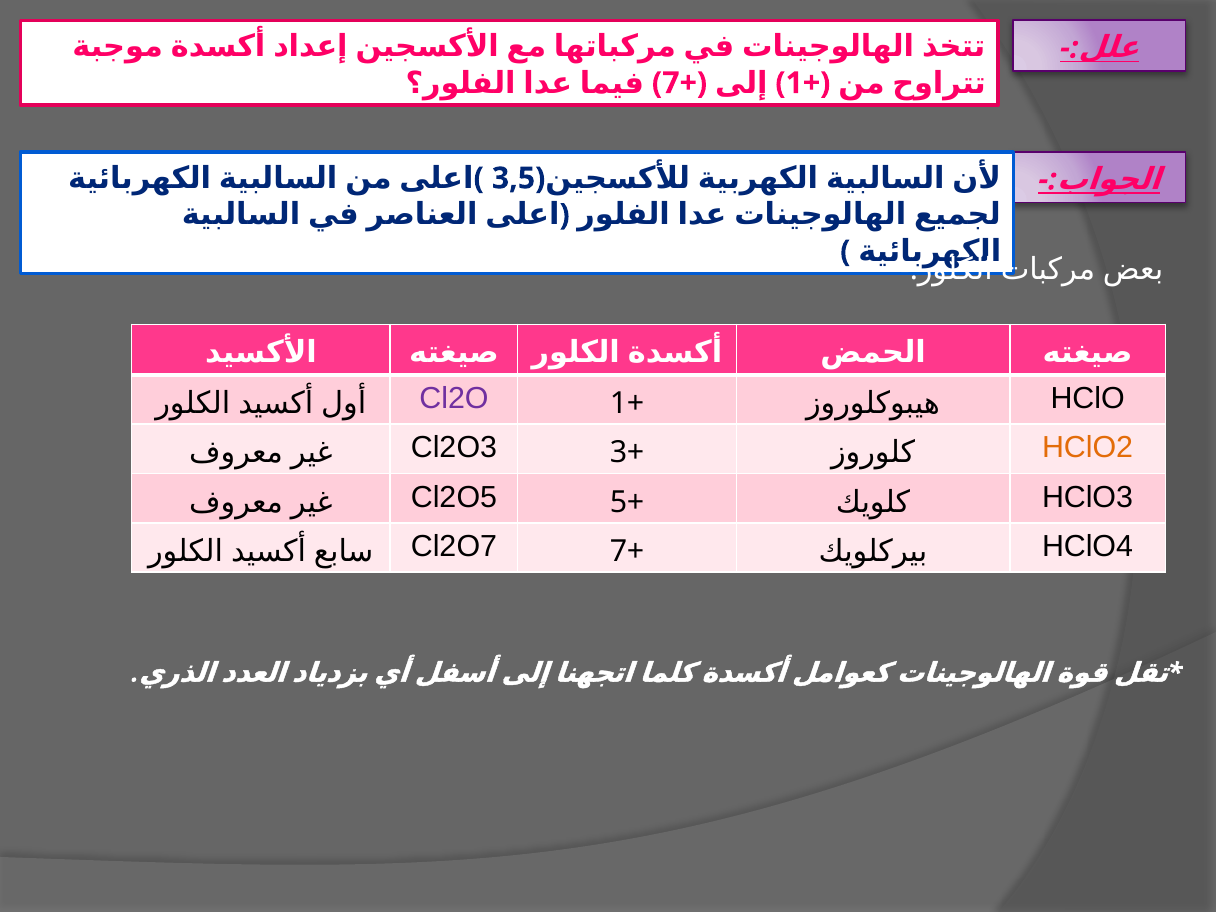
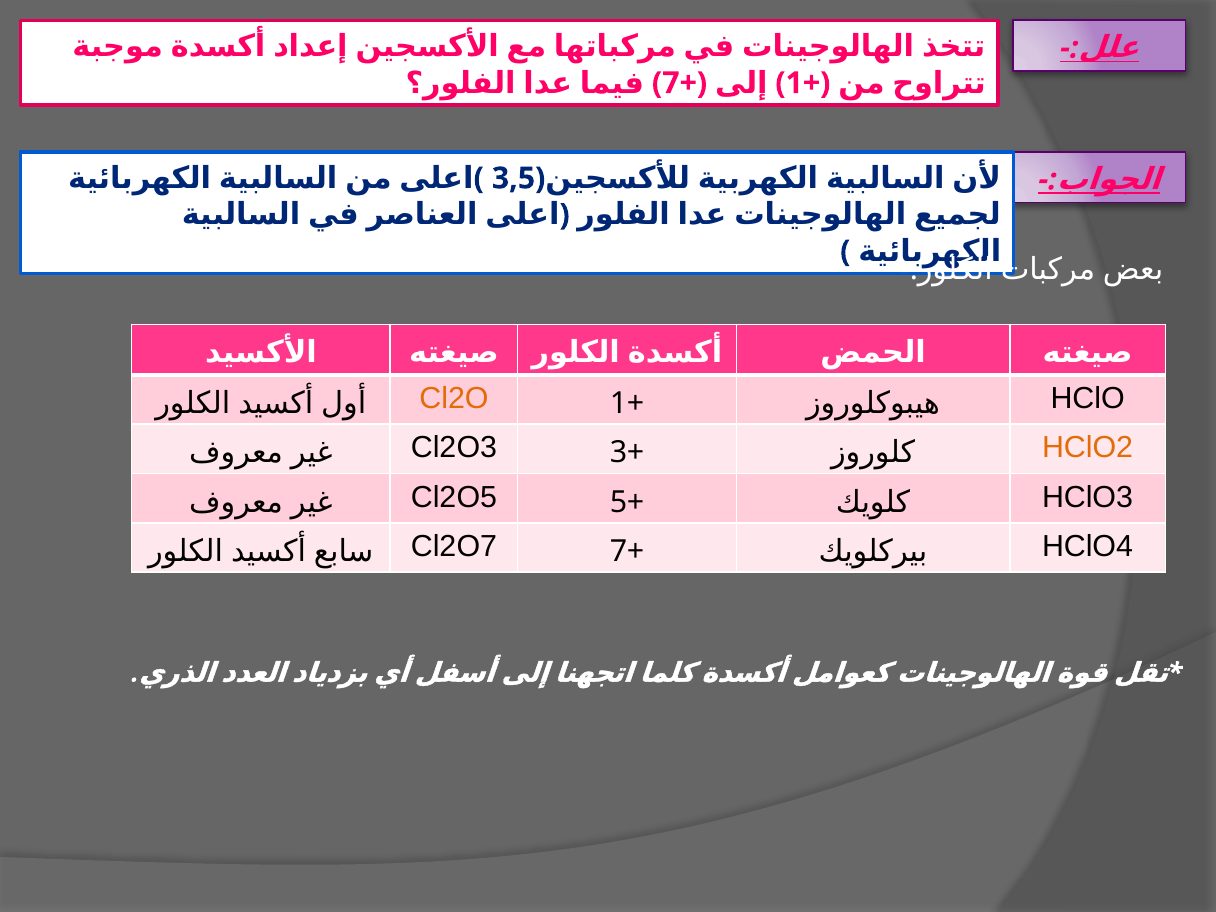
Cl2O colour: purple -> orange
